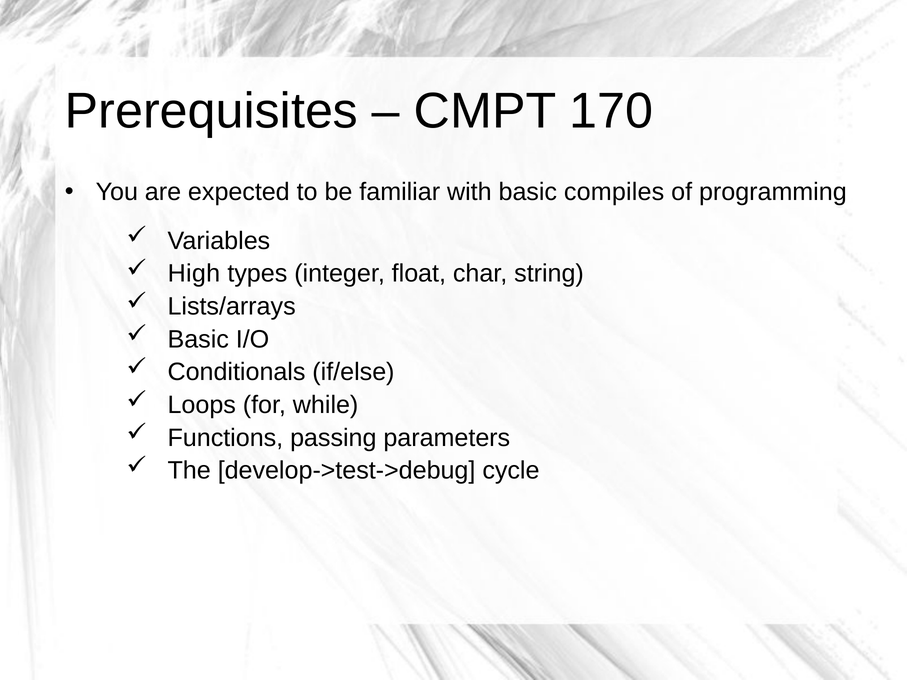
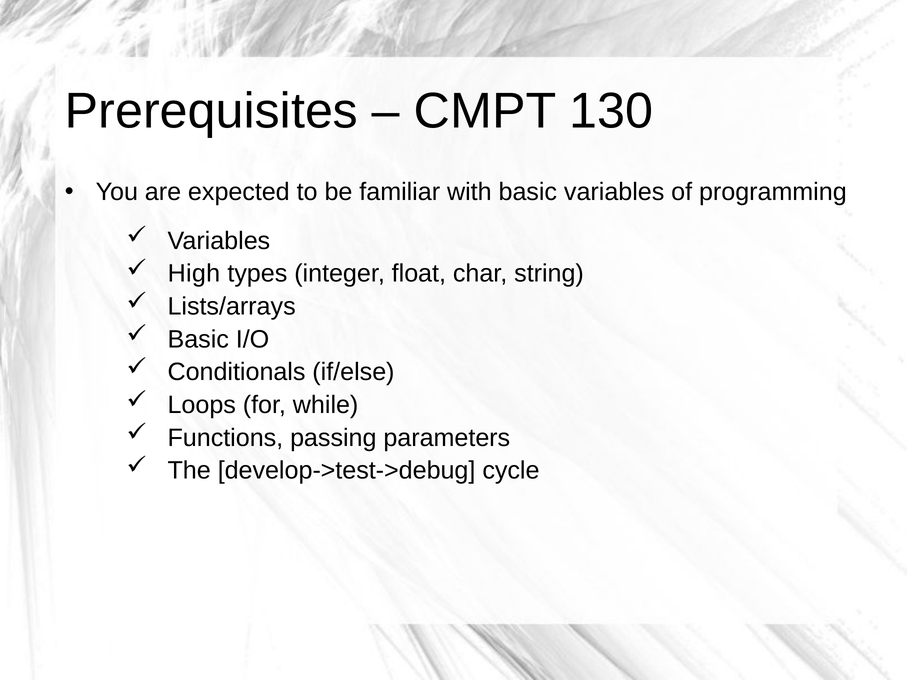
170: 170 -> 130
basic compiles: compiles -> variables
